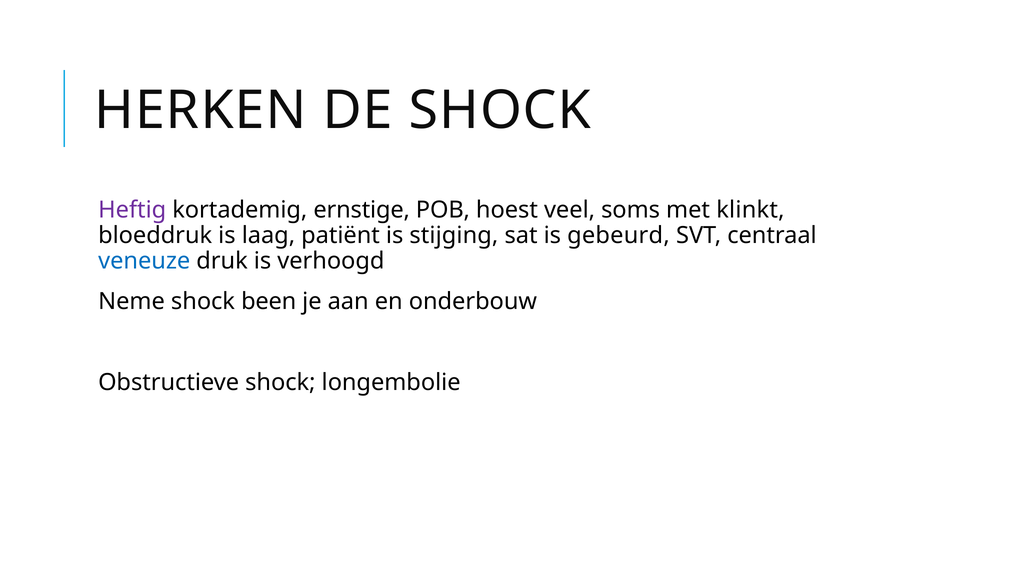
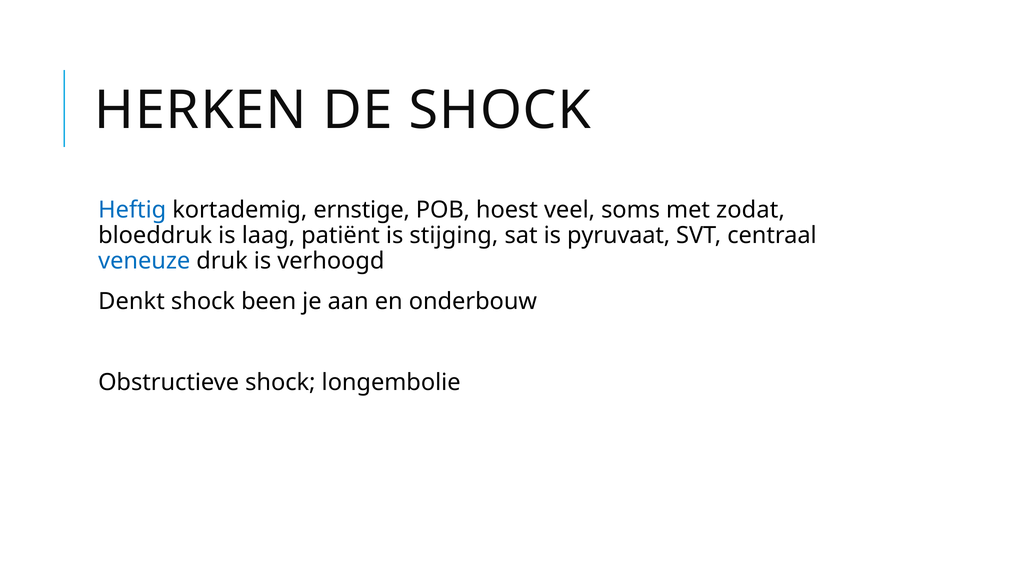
Heftig colour: purple -> blue
klinkt: klinkt -> zodat
gebeurd: gebeurd -> pyruvaat
Neme: Neme -> Denkt
